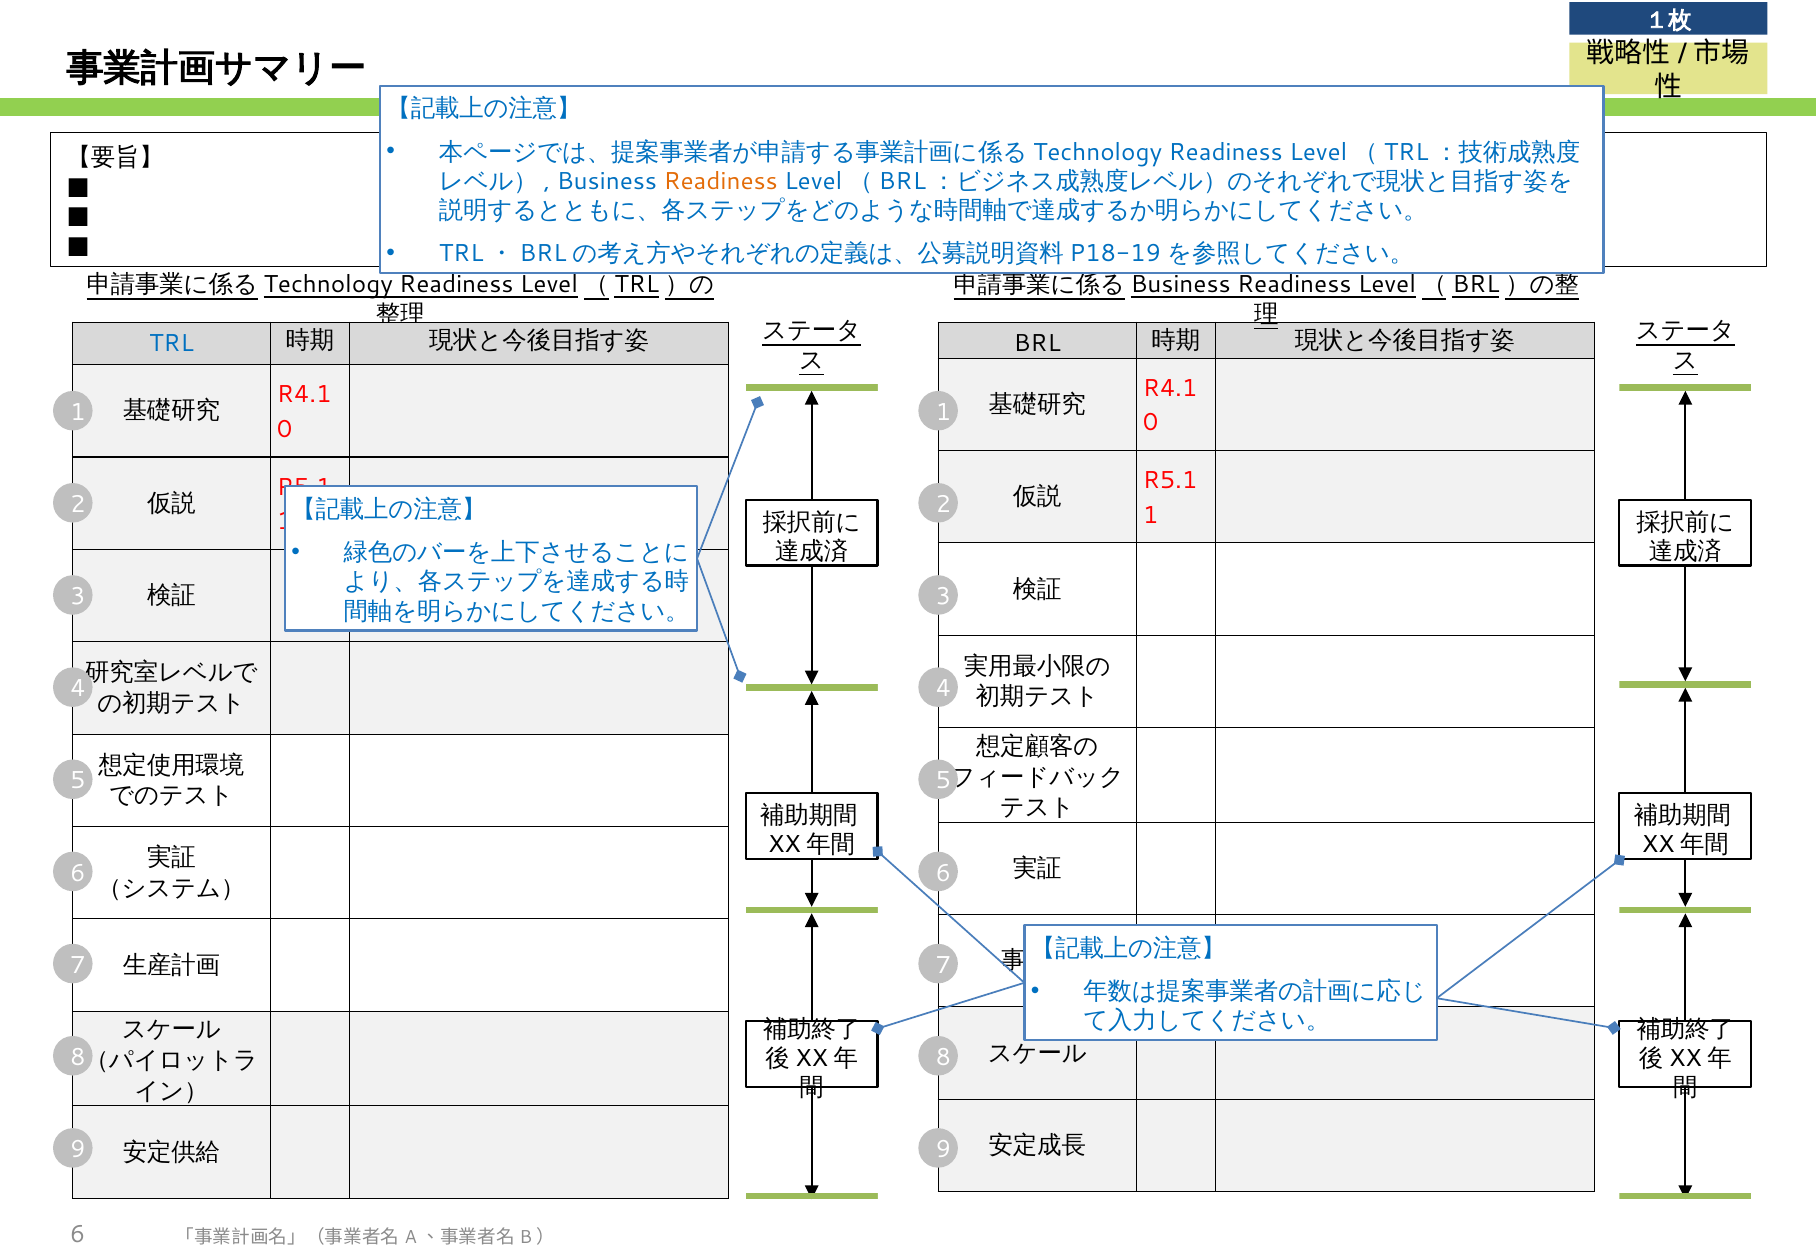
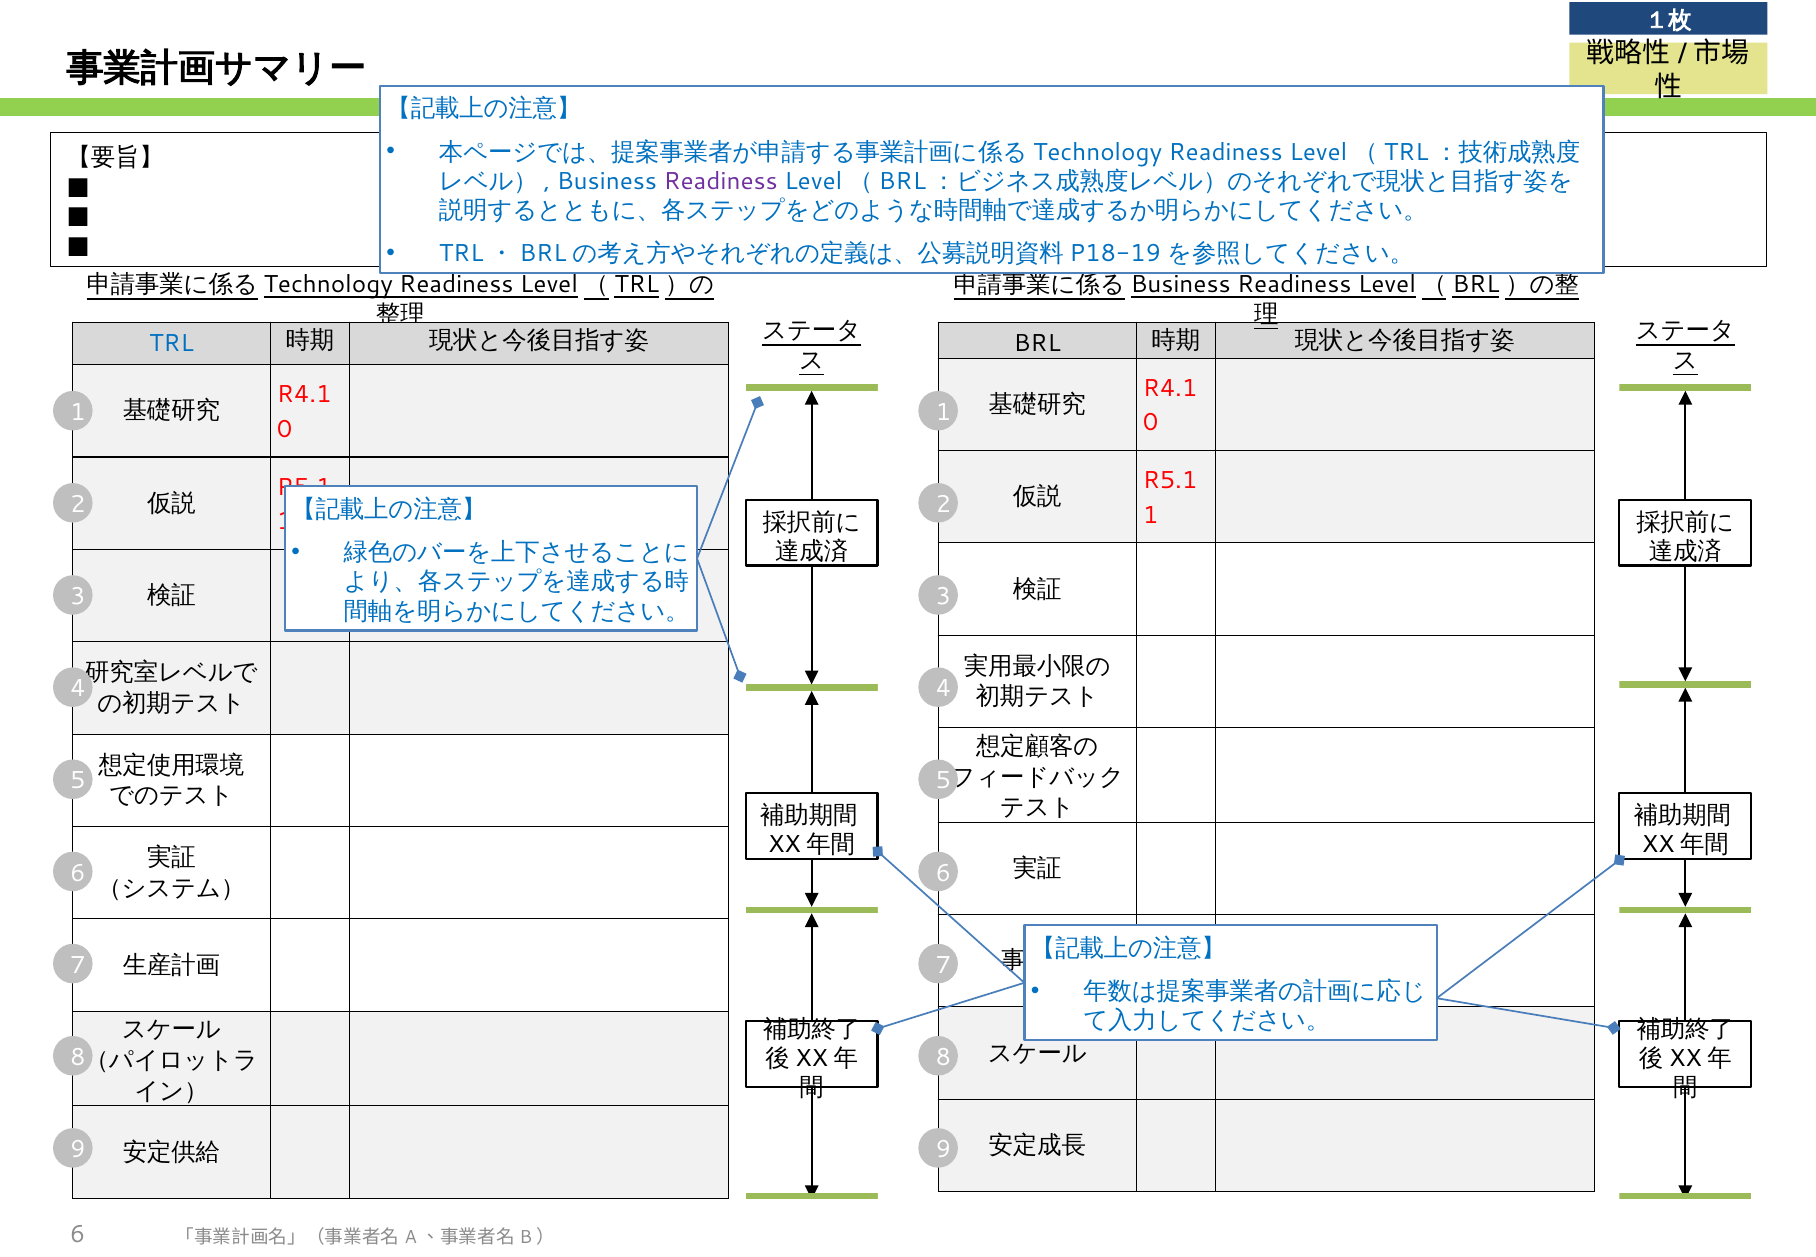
Readiness at (721, 181) colour: orange -> purple
